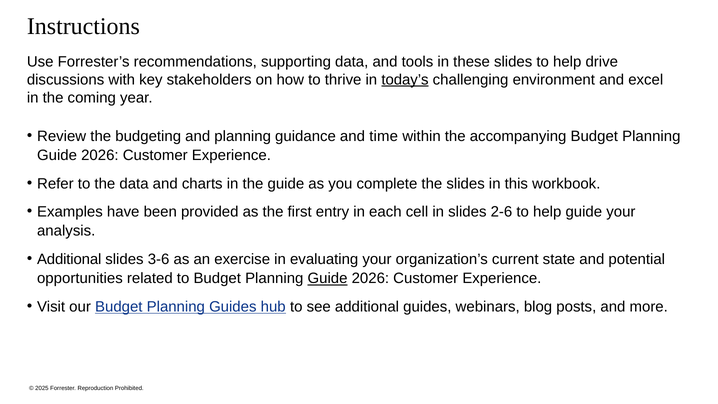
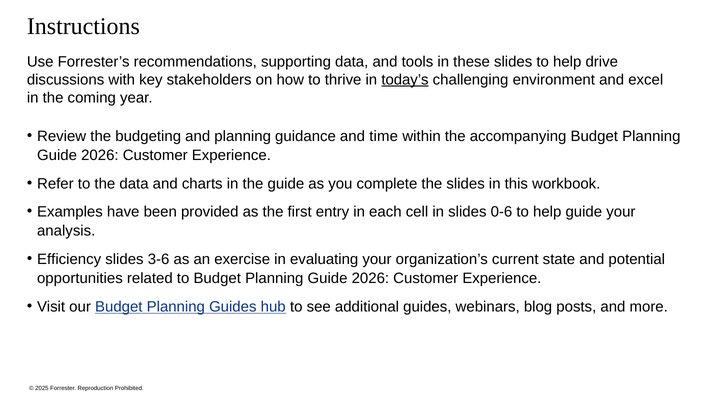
2-6: 2-6 -> 0-6
Additional at (69, 259): Additional -> Efficiency
Guide at (328, 278) underline: present -> none
